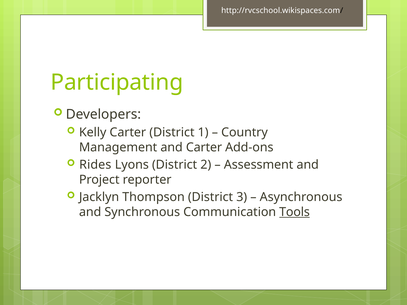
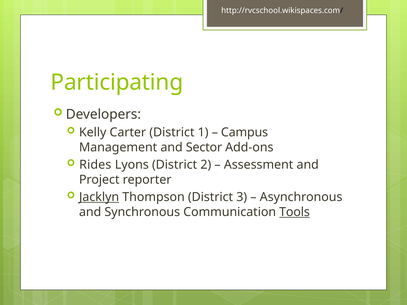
Country: Country -> Campus
and Carter: Carter -> Sector
Jacklyn underline: none -> present
